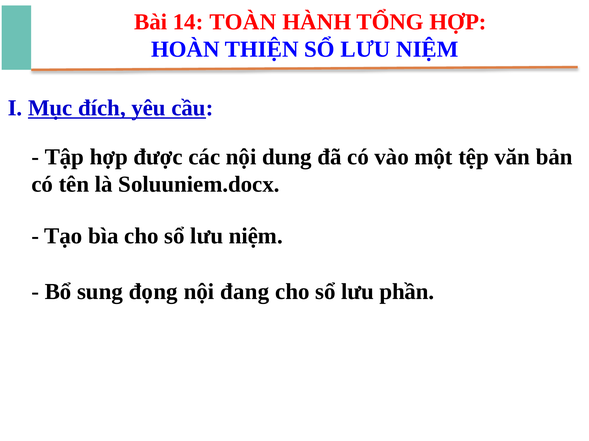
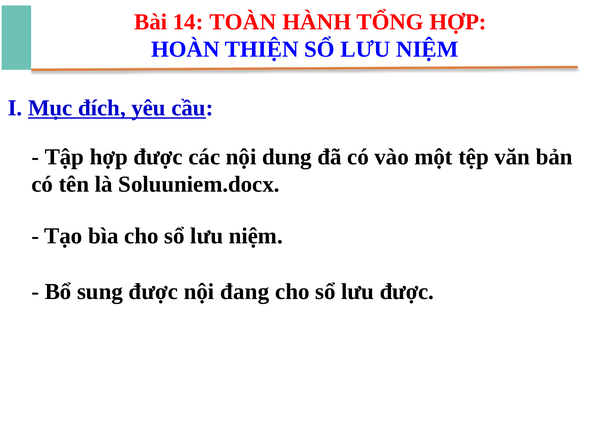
sung đọng: đọng -> được
lưu phần: phần -> được
